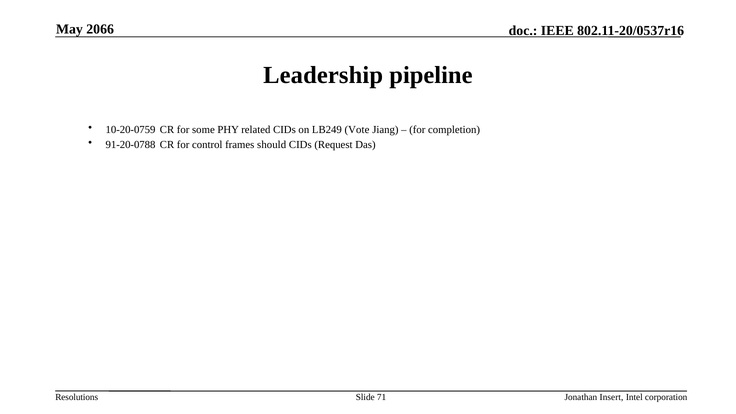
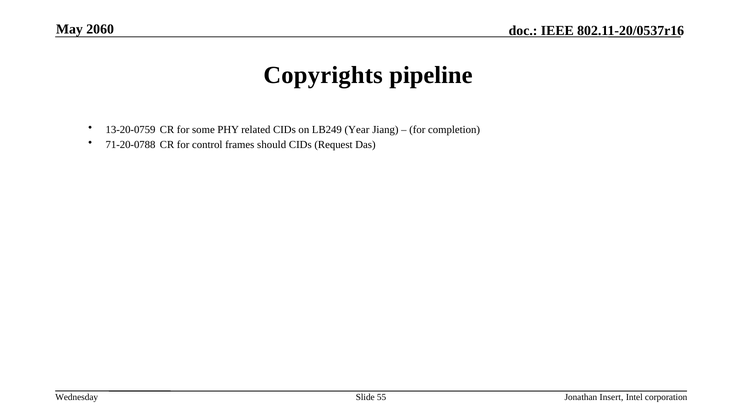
2066: 2066 -> 2060
Leadership: Leadership -> Copyrights
10-20-0759: 10-20-0759 -> 13-20-0759
Vote: Vote -> Year
91-20-0788: 91-20-0788 -> 71-20-0788
Resolutions: Resolutions -> Wednesday
71: 71 -> 55
